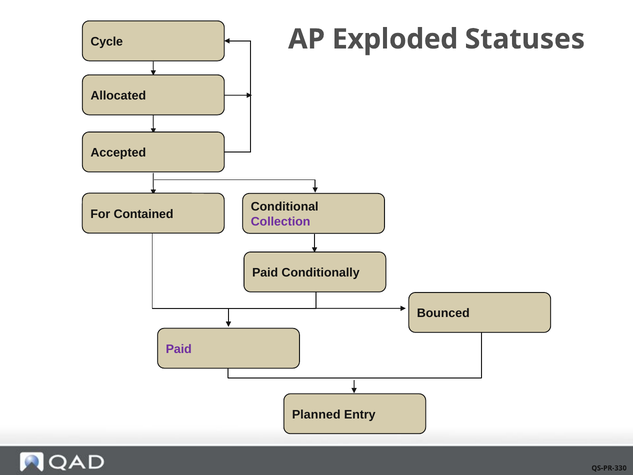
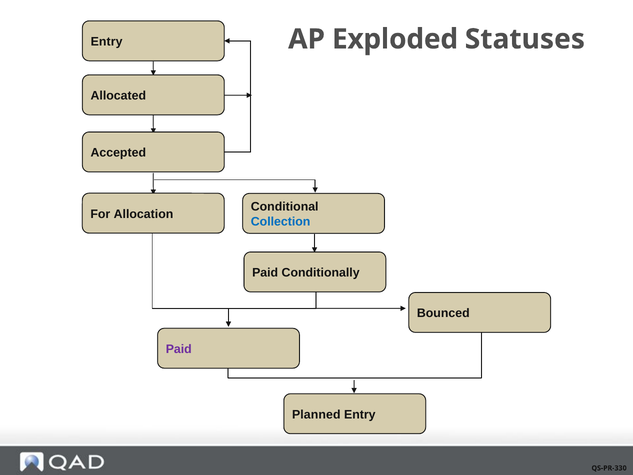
Cycle at (107, 42): Cycle -> Entry
Contained: Contained -> Allocation
Collection colour: purple -> blue
